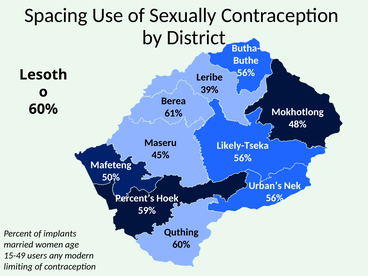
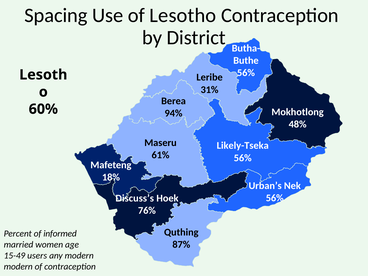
Sexually: Sexually -> Lesotho
39%: 39% -> 31%
61%: 61% -> 94%
45%: 45% -> 61%
50%: 50% -> 18%
Percent’s: Percent’s -> Discuss’s
59%: 59% -> 76%
implants: implants -> informed
60% at (181, 244): 60% -> 87%
limiting at (18, 267): limiting -> modern
